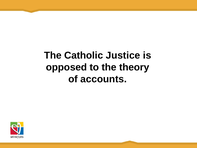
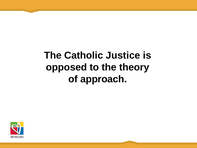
accounts: accounts -> approach
